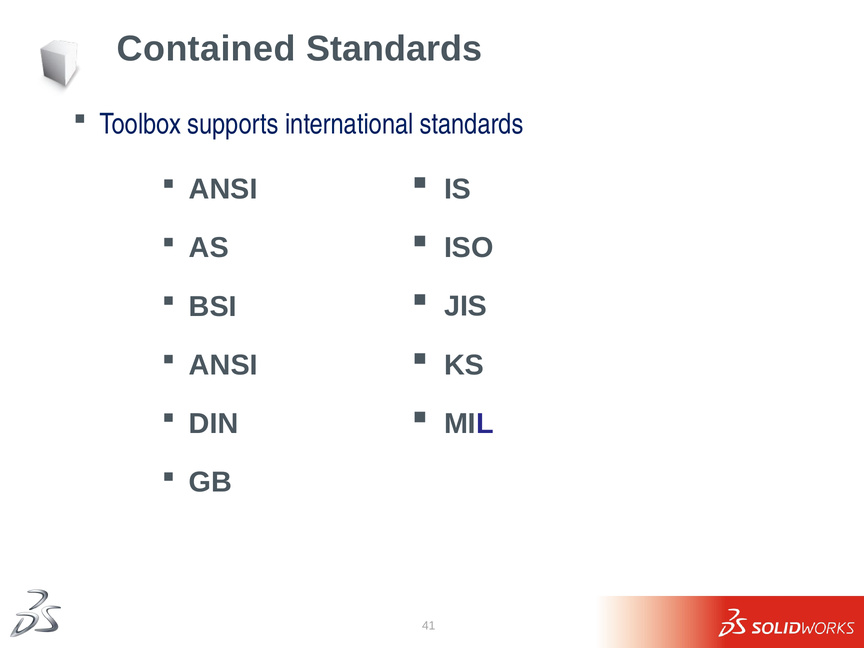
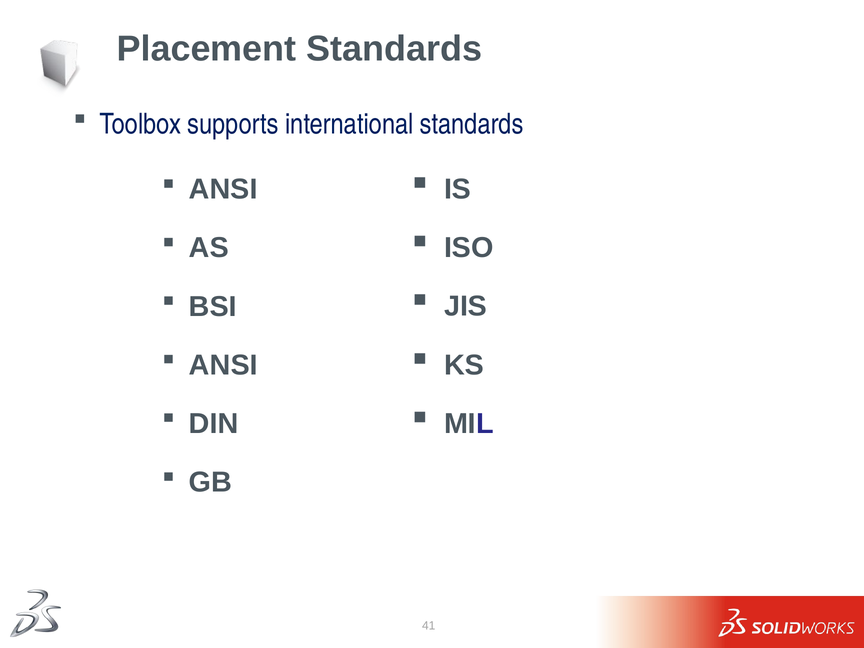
Contained: Contained -> Placement
